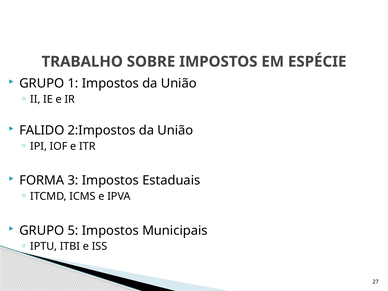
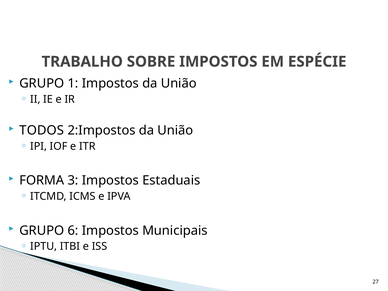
FALIDO: FALIDO -> TODOS
5: 5 -> 6
